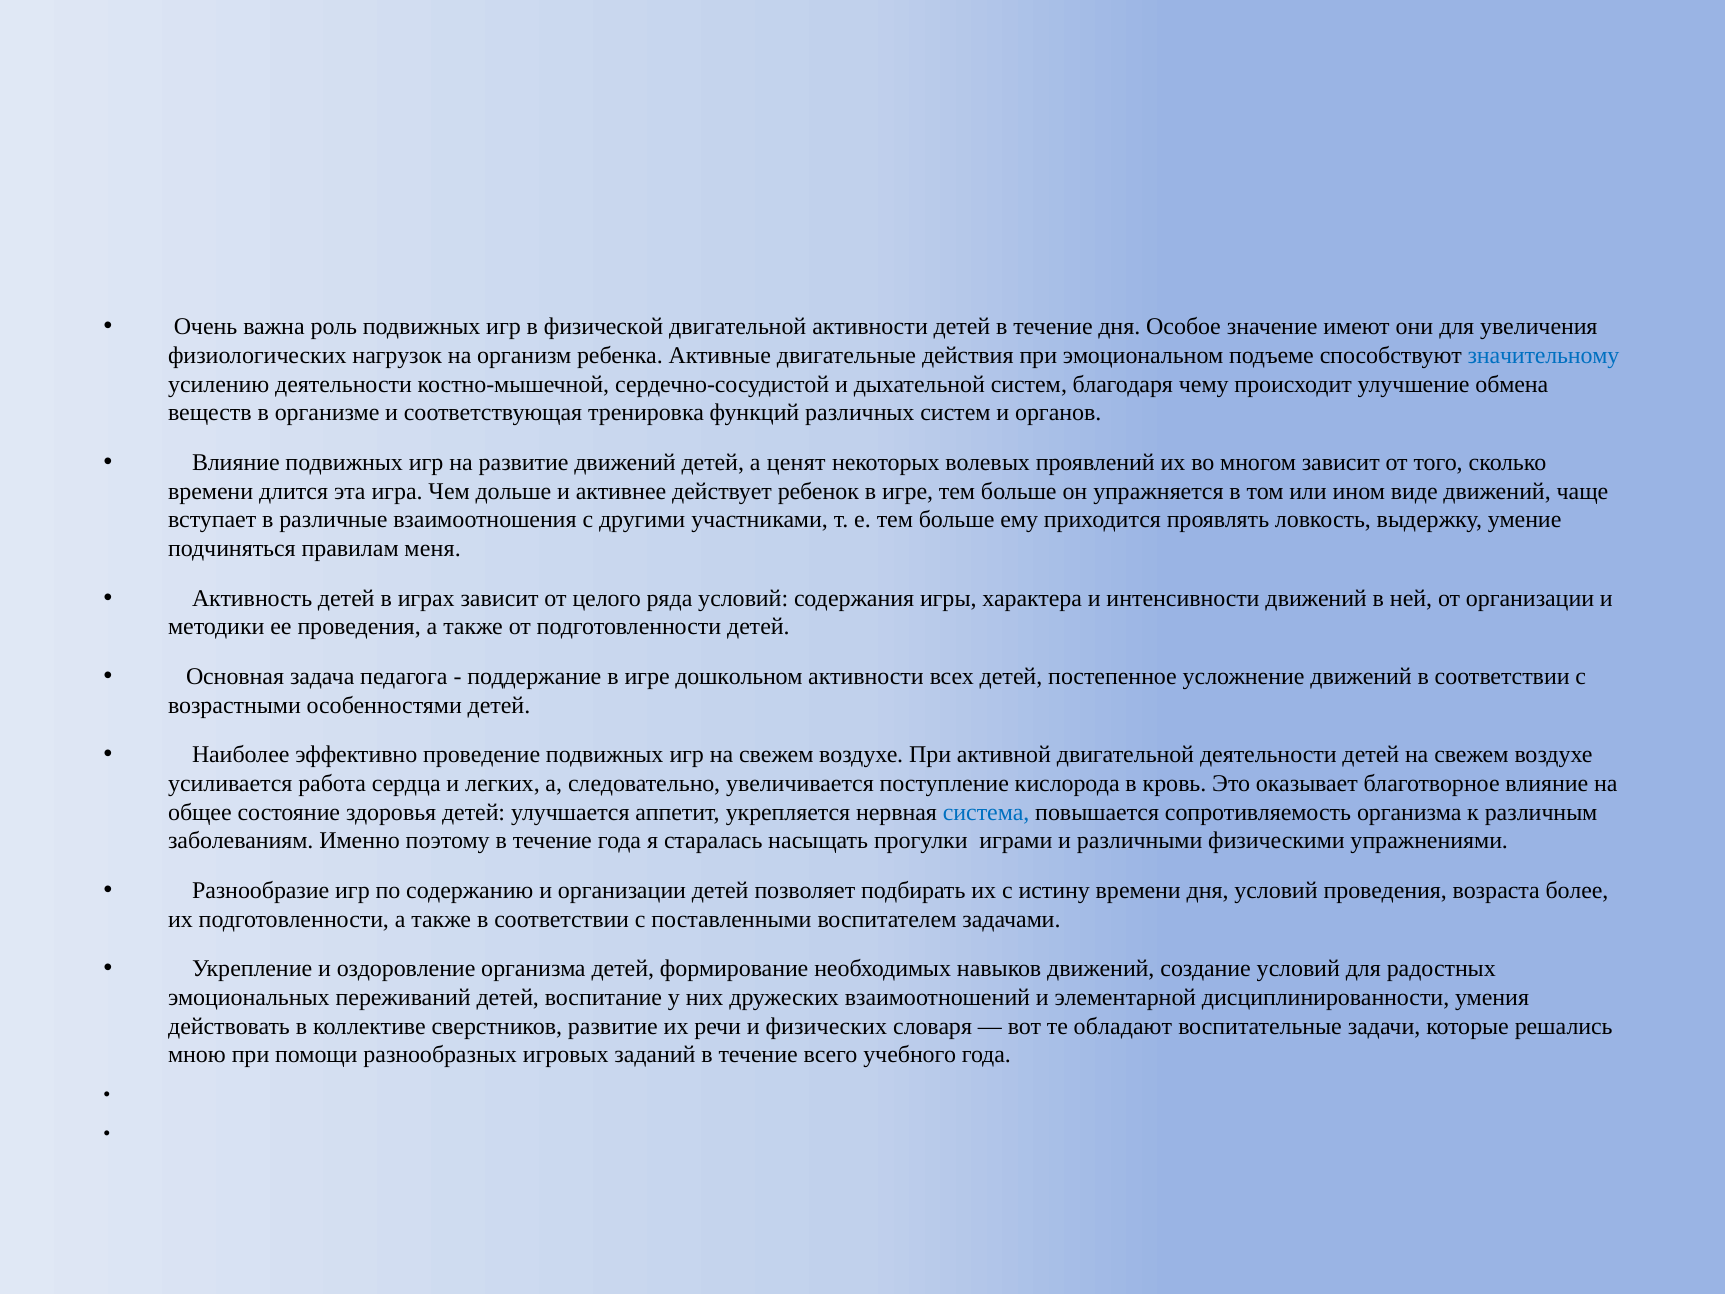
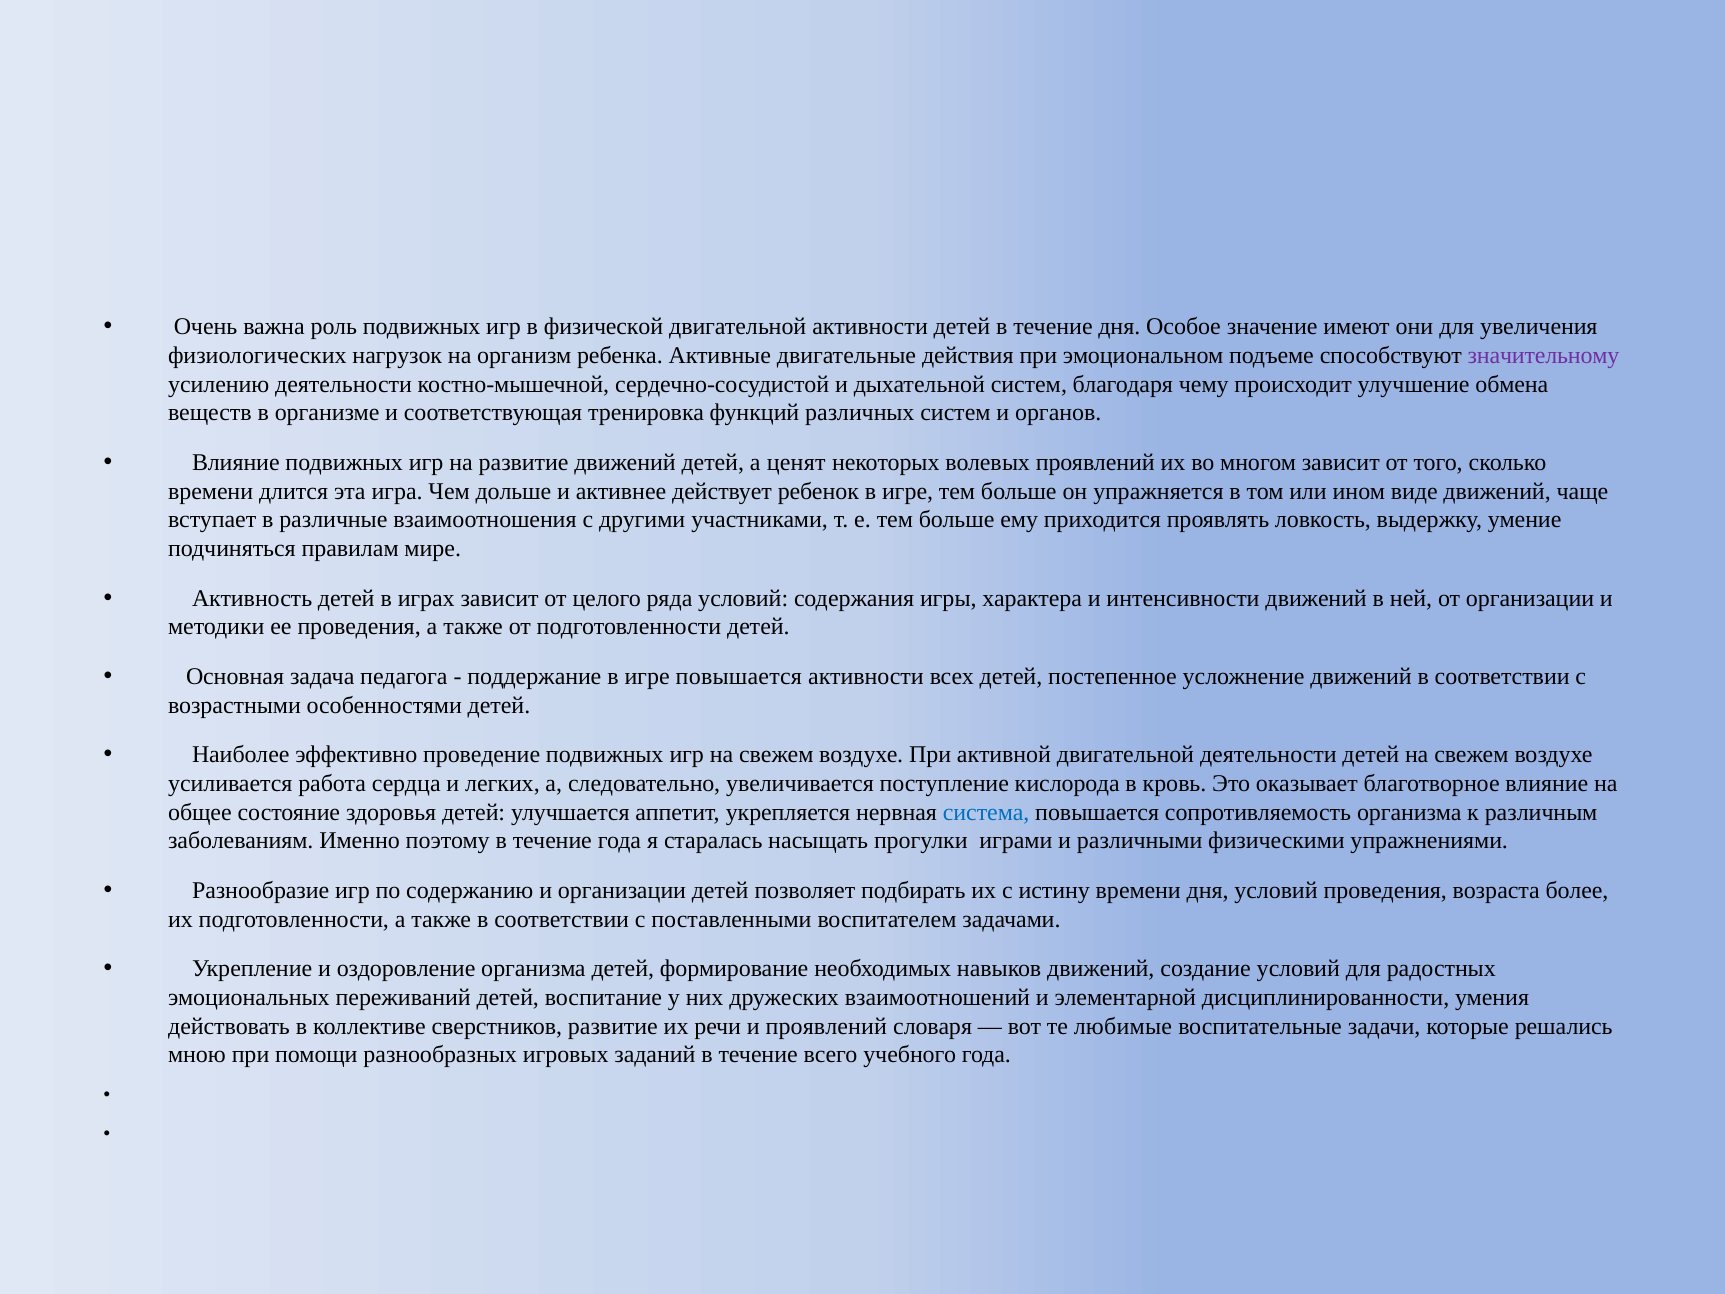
значительному colour: blue -> purple
меня: меня -> мире
игре дошкольном: дошкольном -> повышается
и физических: физических -> проявлений
обладают: обладают -> любимые
